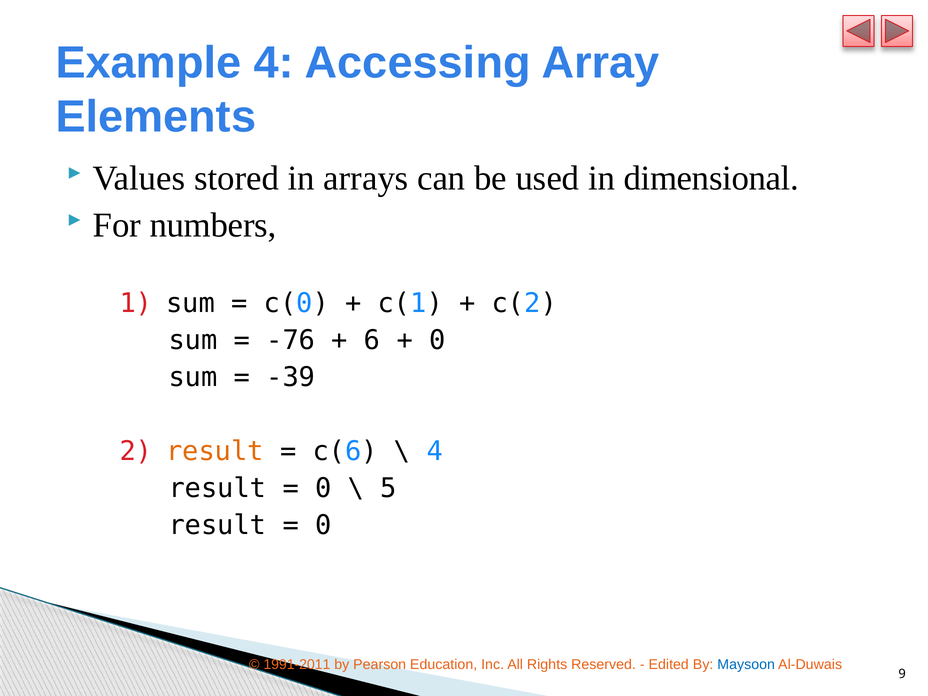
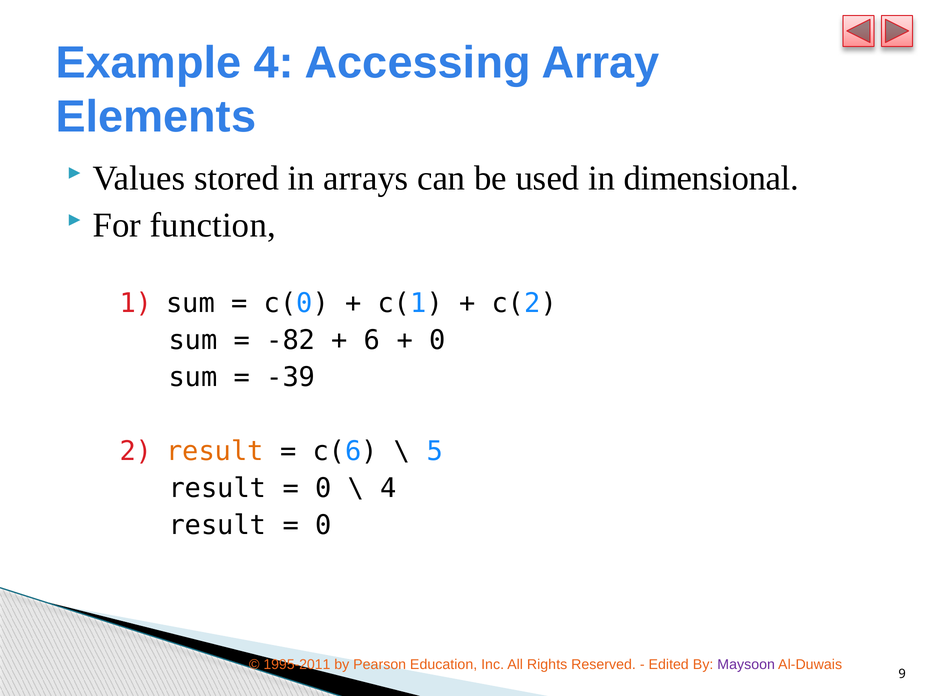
numbers: numbers -> function
-76: -76 -> -82
4 at (435, 451): 4 -> 5
5 at (388, 488): 5 -> 4
1991-2011: 1991-2011 -> 1995-2011
Maysoon colour: blue -> purple
